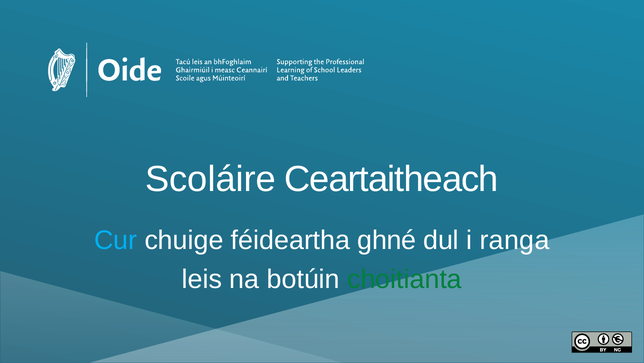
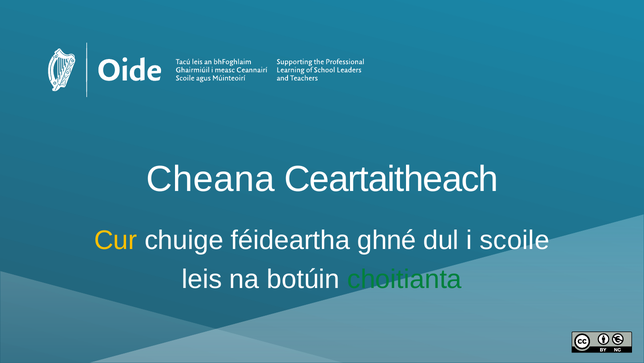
Scoláire: Scoláire -> Cheana
Cur colour: light blue -> yellow
ranga: ranga -> scoile
